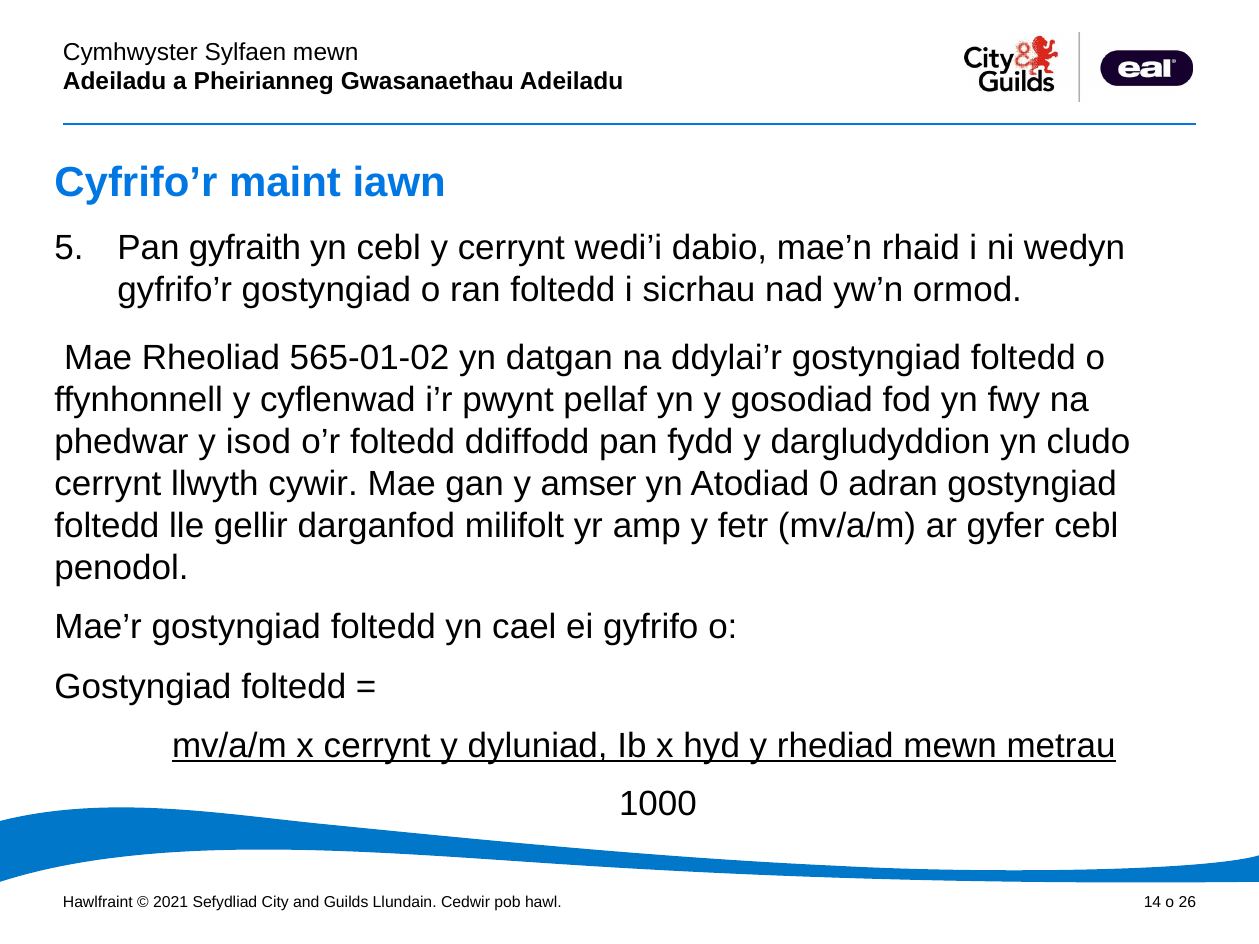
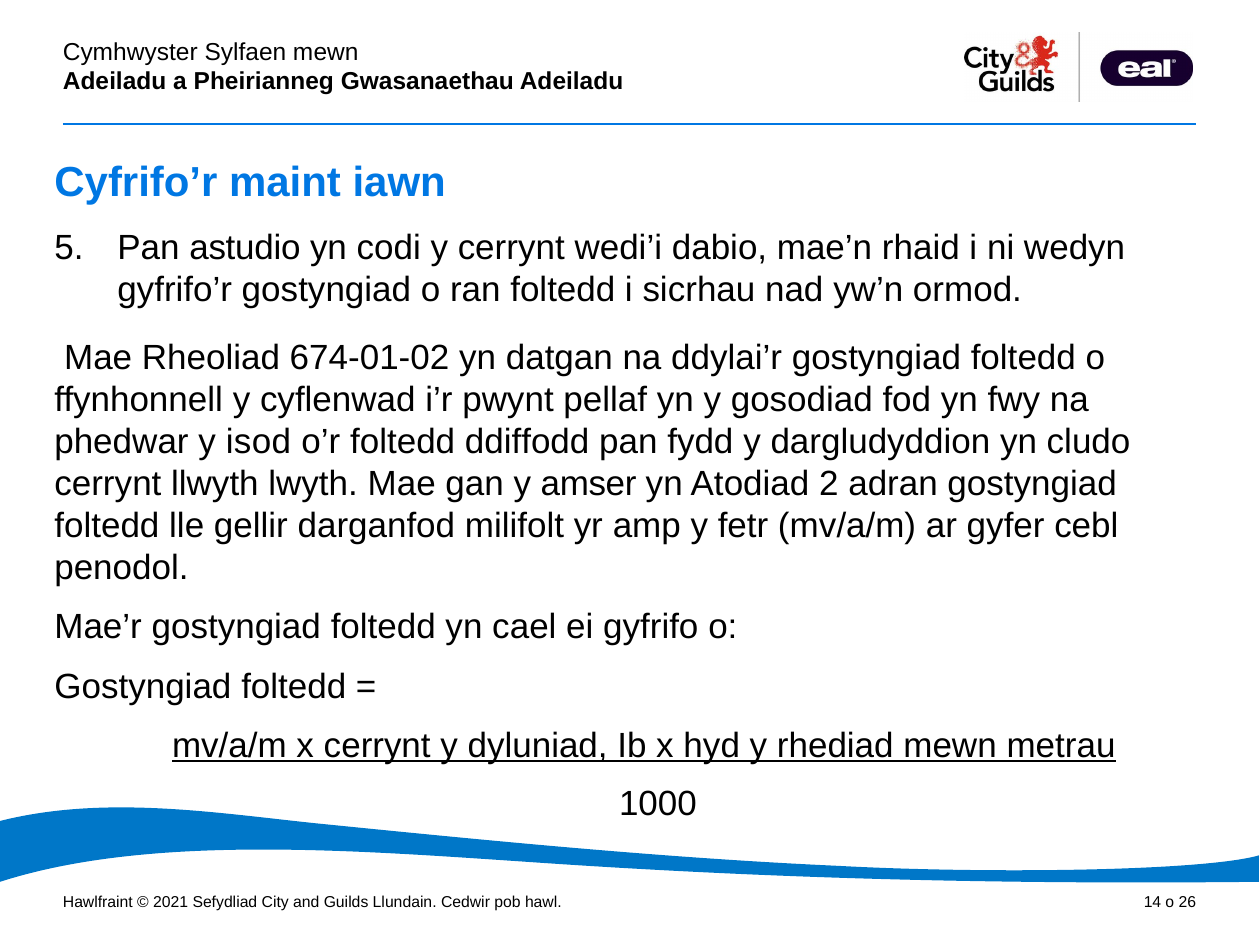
gyfraith: gyfraith -> astudio
yn cebl: cebl -> codi
565-01-02: 565-01-02 -> 674-01-02
cywir: cywir -> lwyth
0: 0 -> 2
